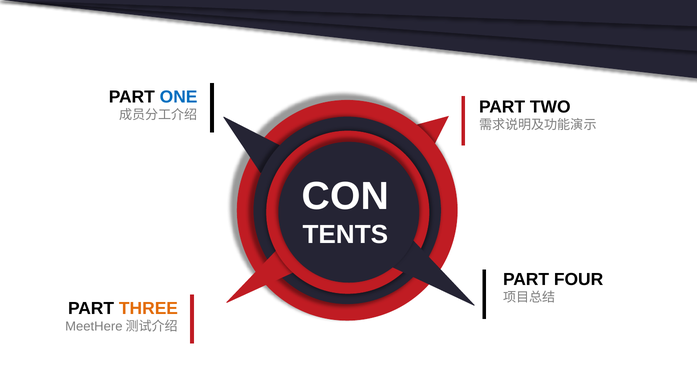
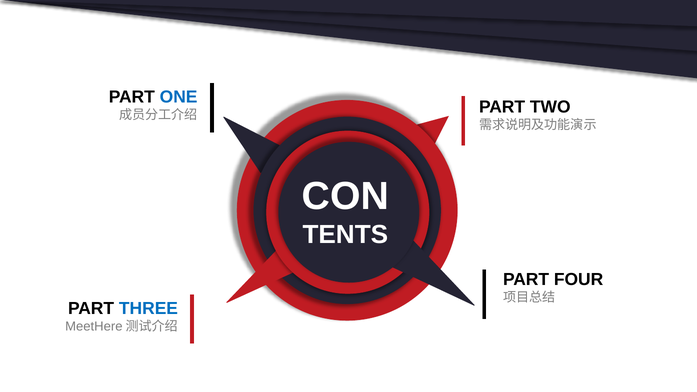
THREE colour: orange -> blue
